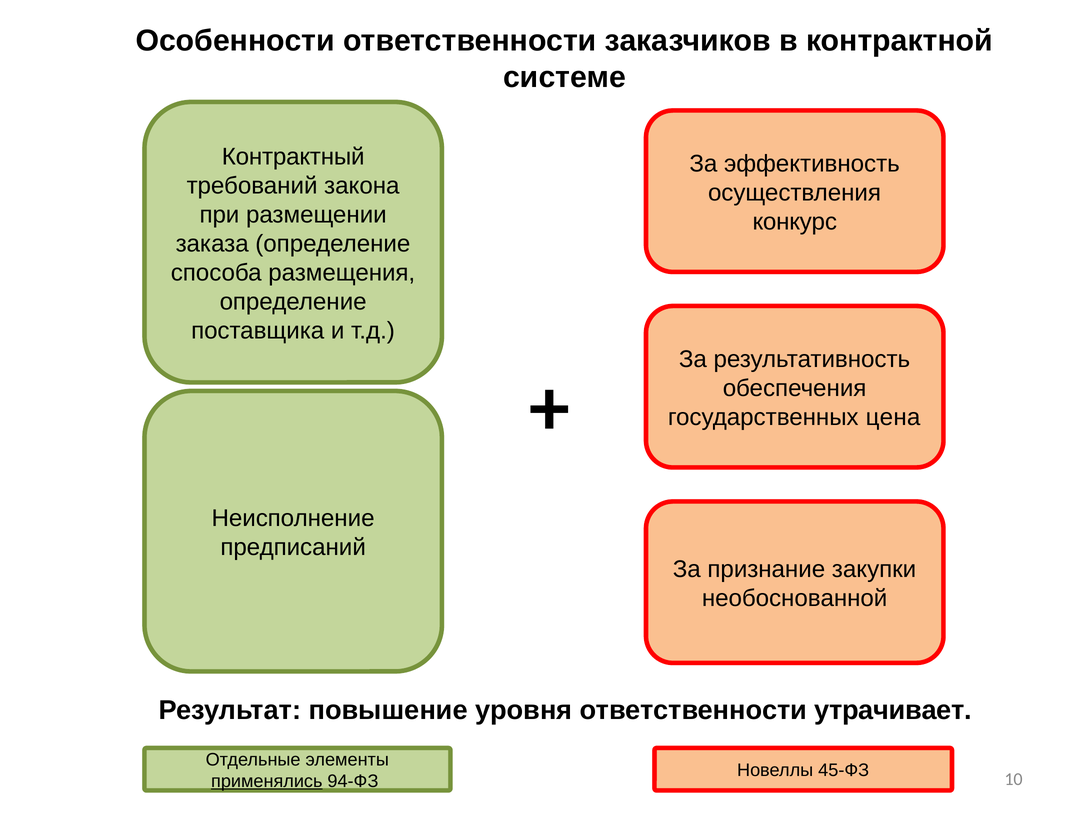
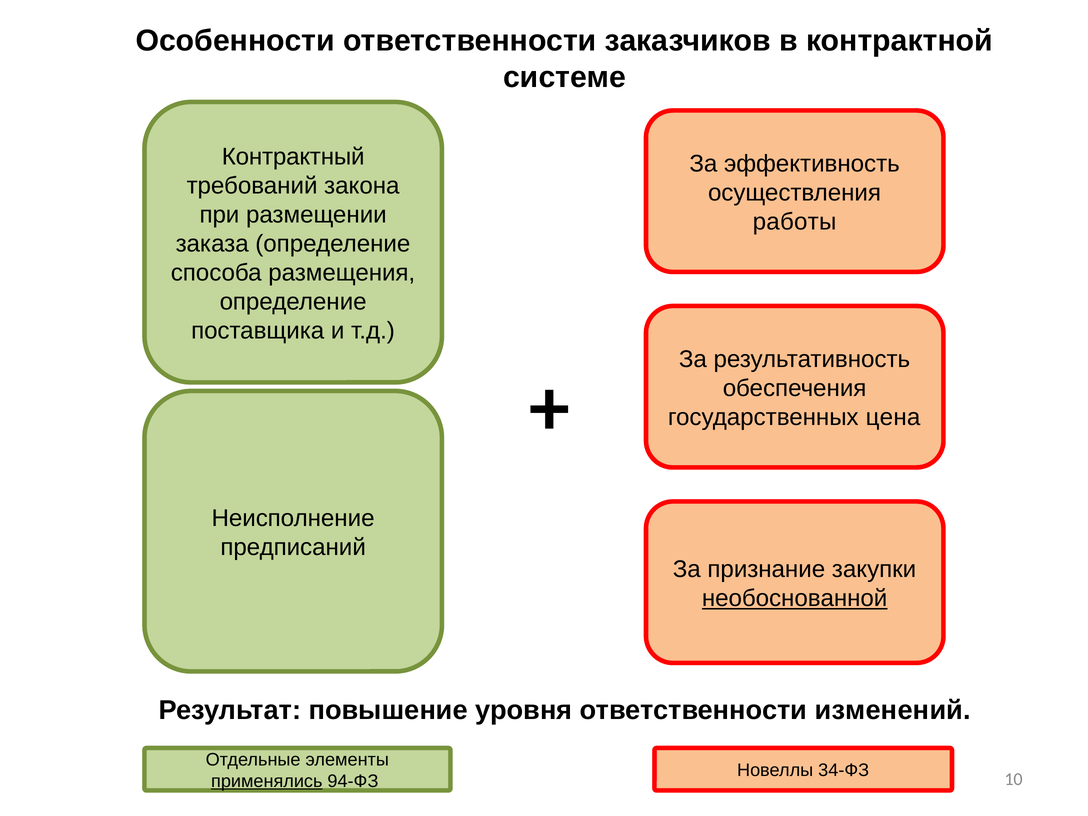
конкурс: конкурс -> работы
необоснованной underline: none -> present
утрачивает: утрачивает -> изменений
45-ФЗ: 45-ФЗ -> 34-ФЗ
